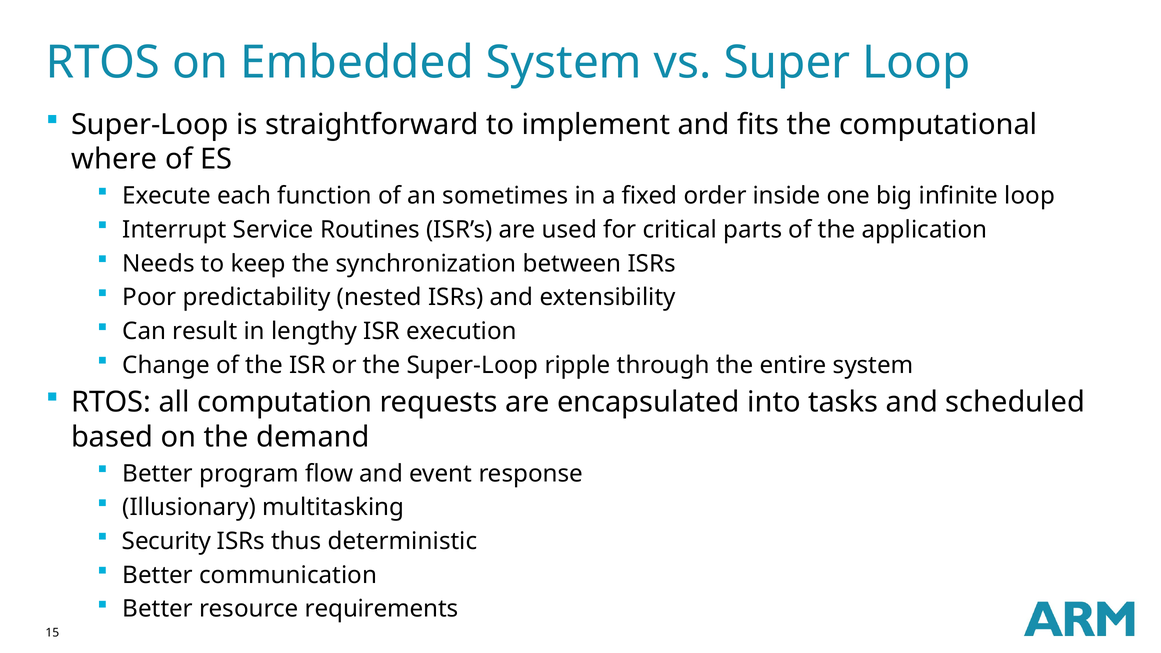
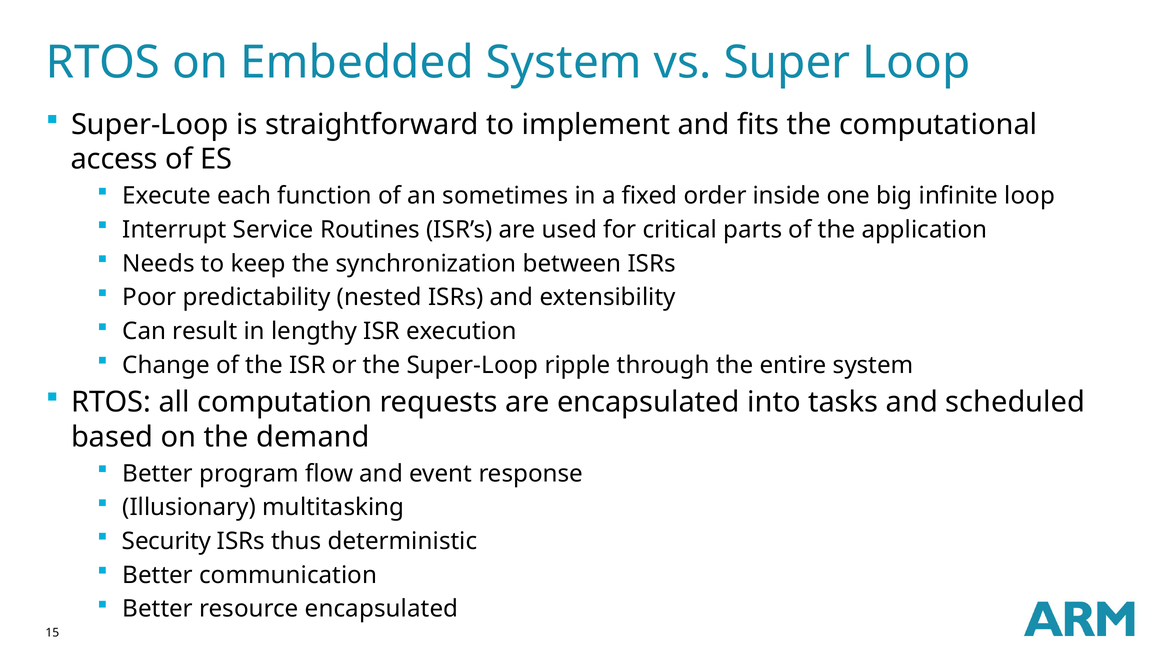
where: where -> access
resource requirements: requirements -> encapsulated
